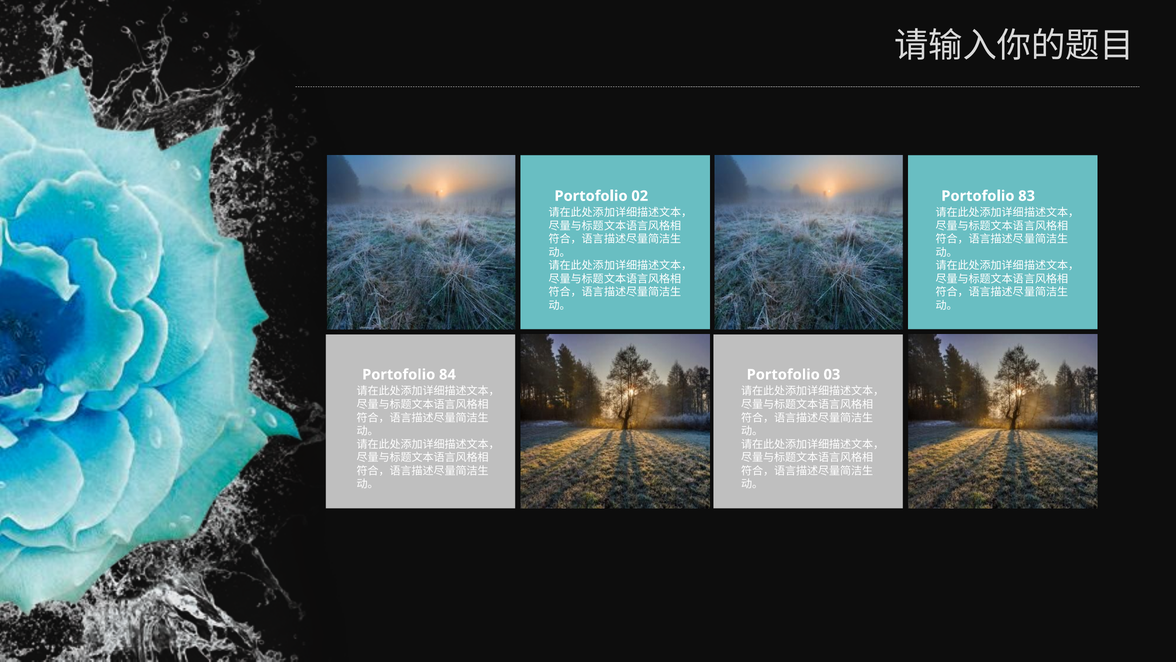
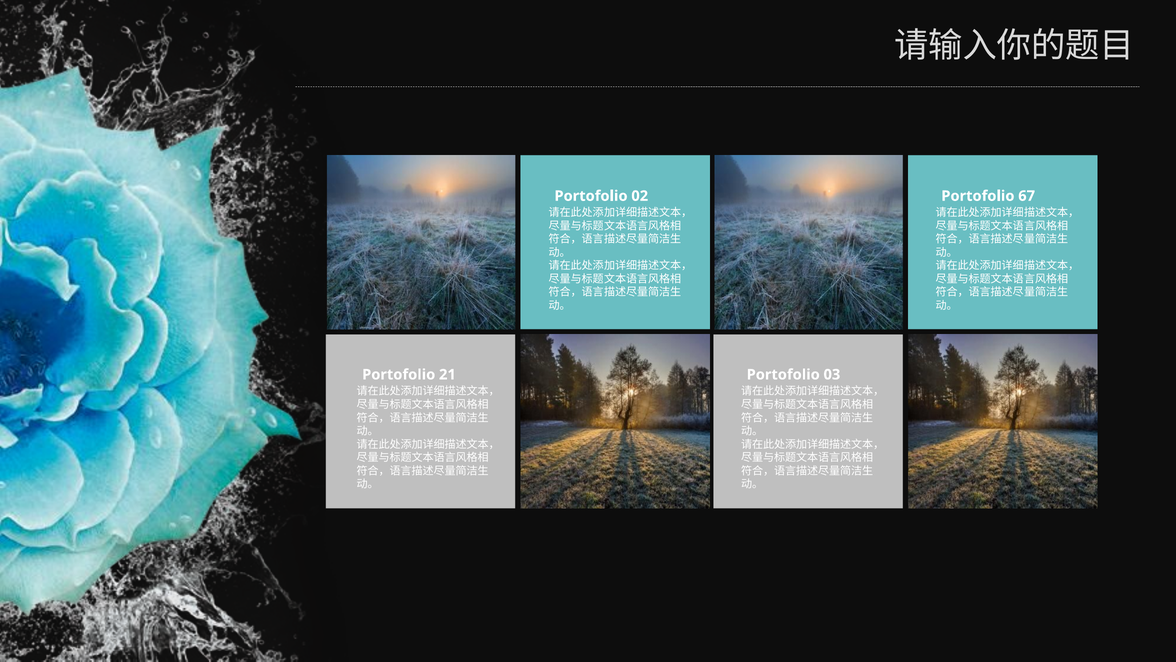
83: 83 -> 67
84: 84 -> 21
